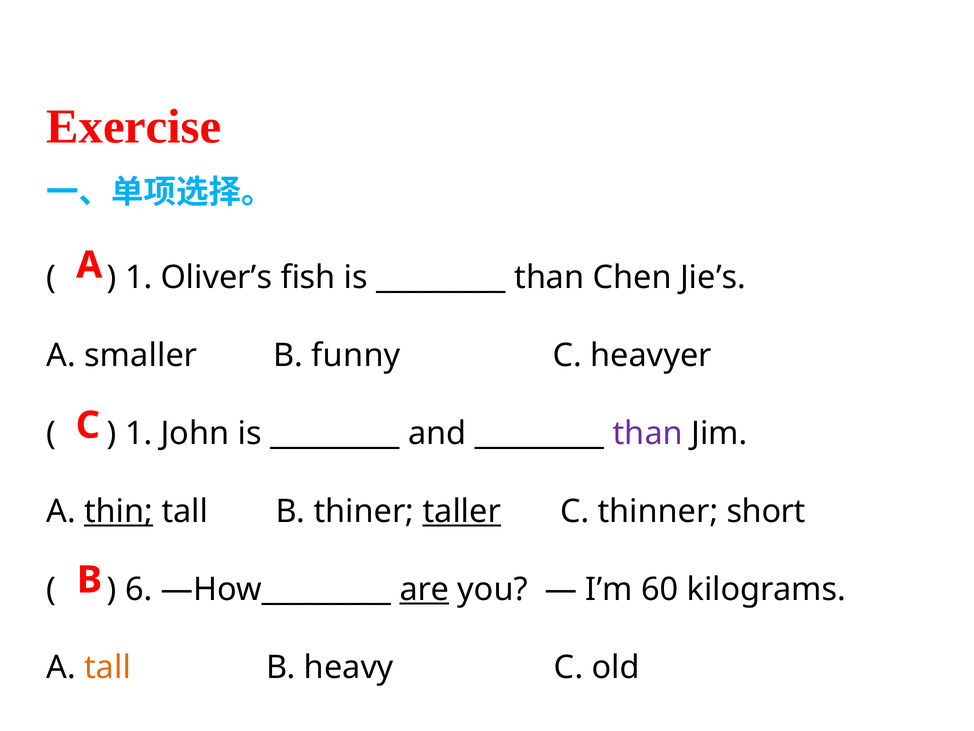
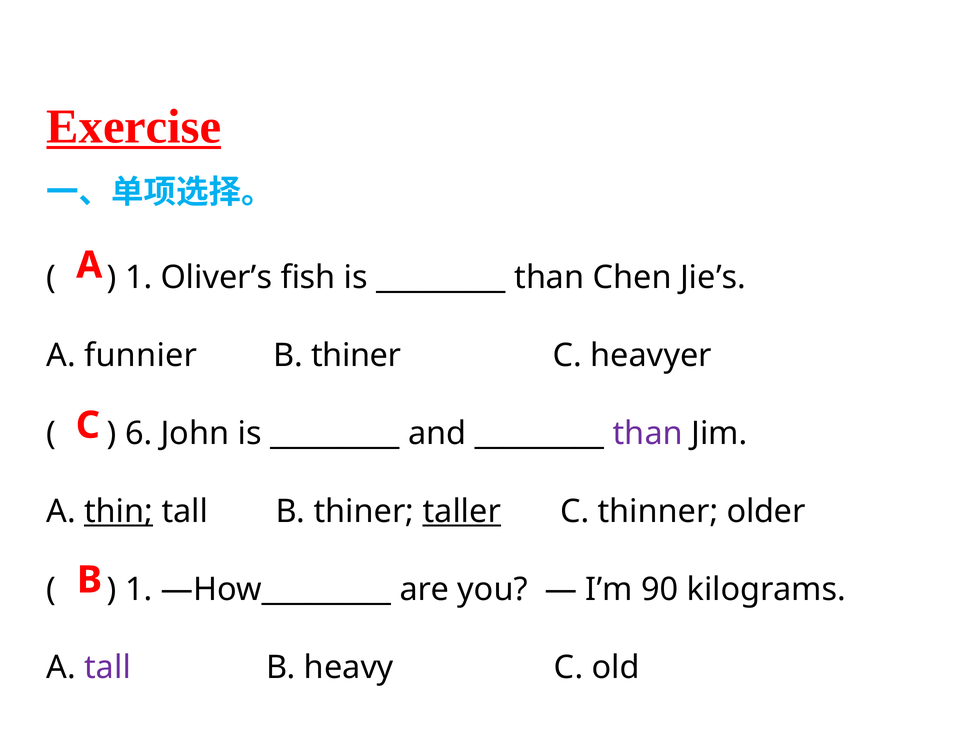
Exercise underline: none -> present
smaller: smaller -> funnier
funny at (356, 355): funny -> thiner
1 at (139, 433): 1 -> 6
short: short -> older
6 at (139, 589): 6 -> 1
are underline: present -> none
60: 60 -> 90
tall at (108, 667) colour: orange -> purple
